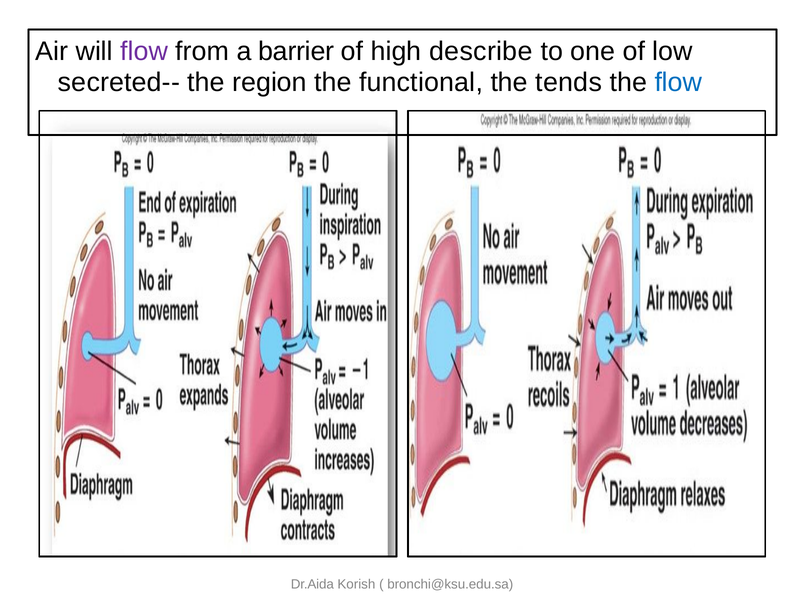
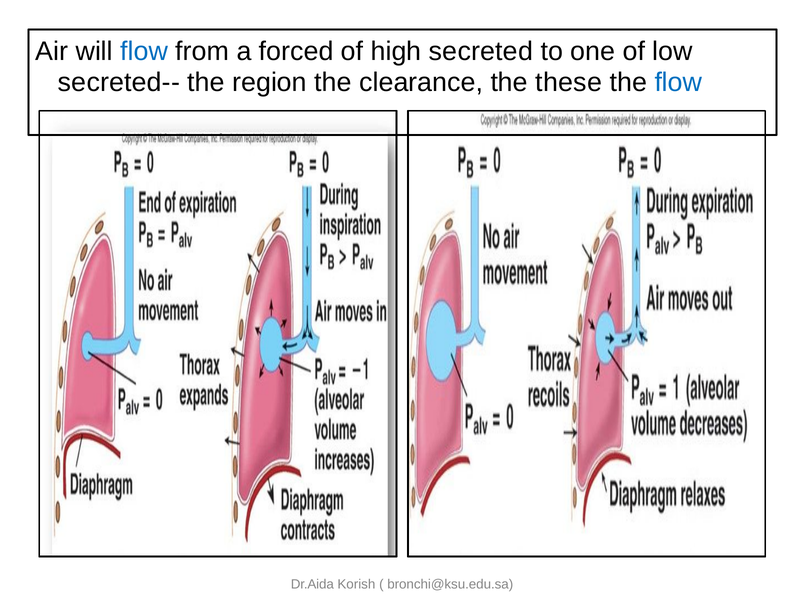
flow at (144, 51) colour: purple -> blue
barrier: barrier -> forced
describe: describe -> secreted
functional: functional -> clearance
tends: tends -> these
